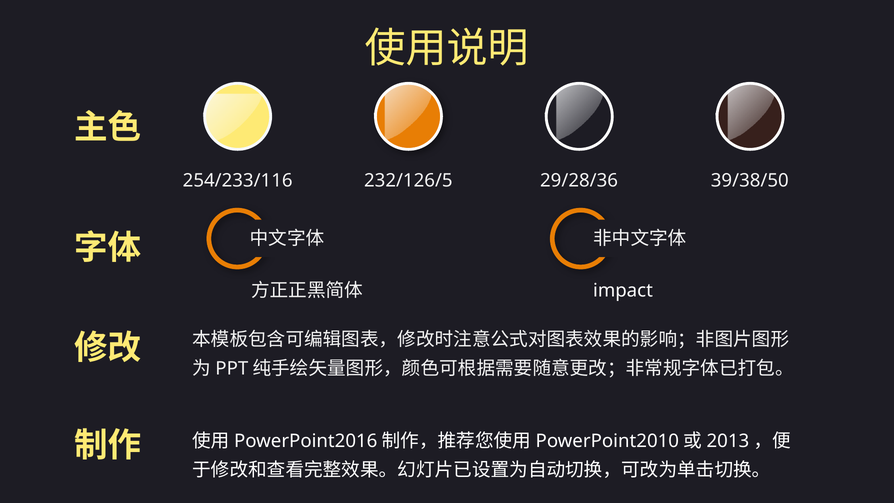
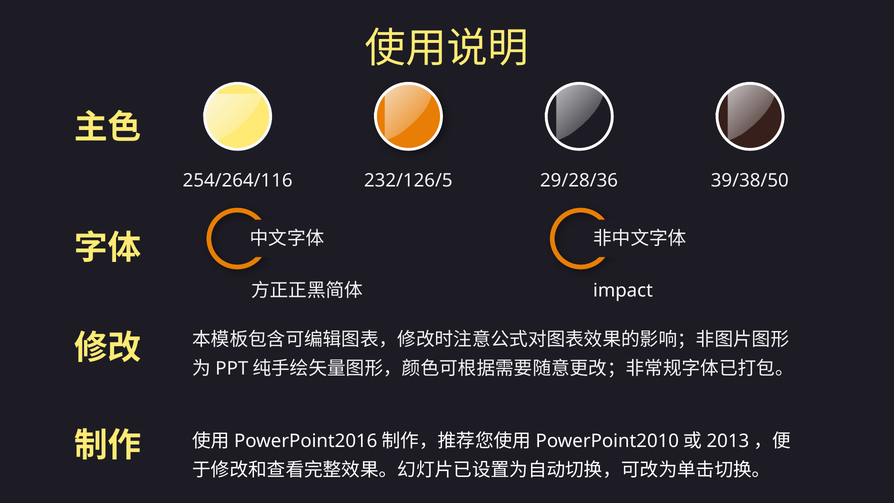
254/233/116: 254/233/116 -> 254/264/116
